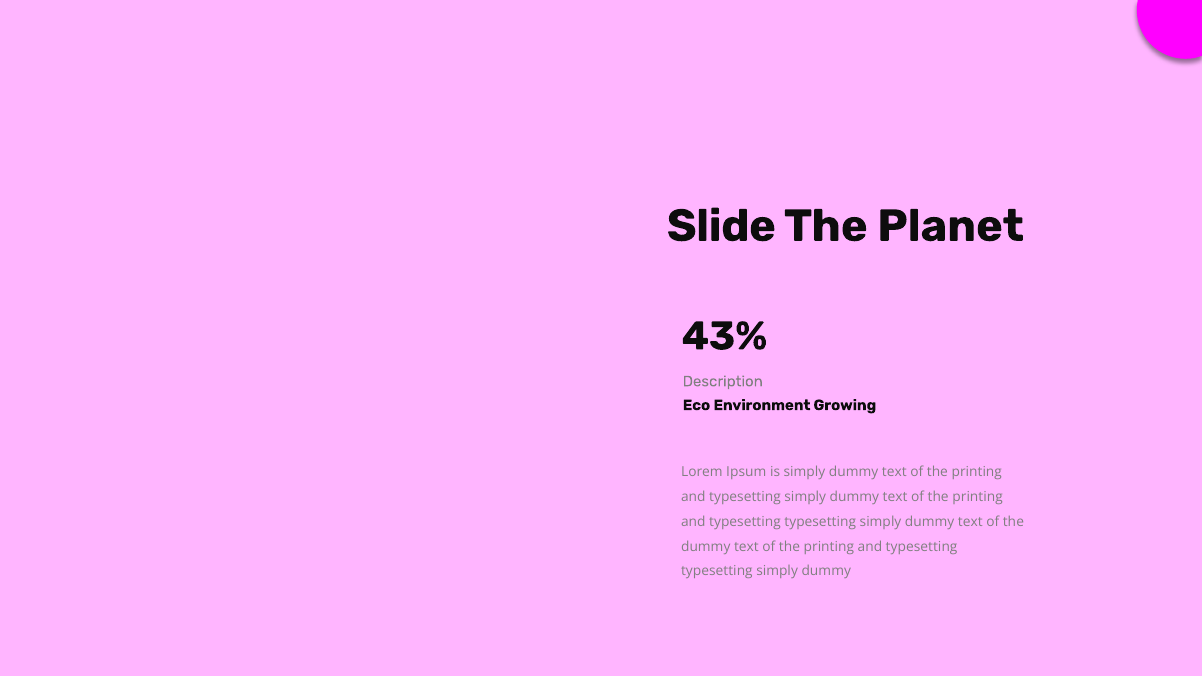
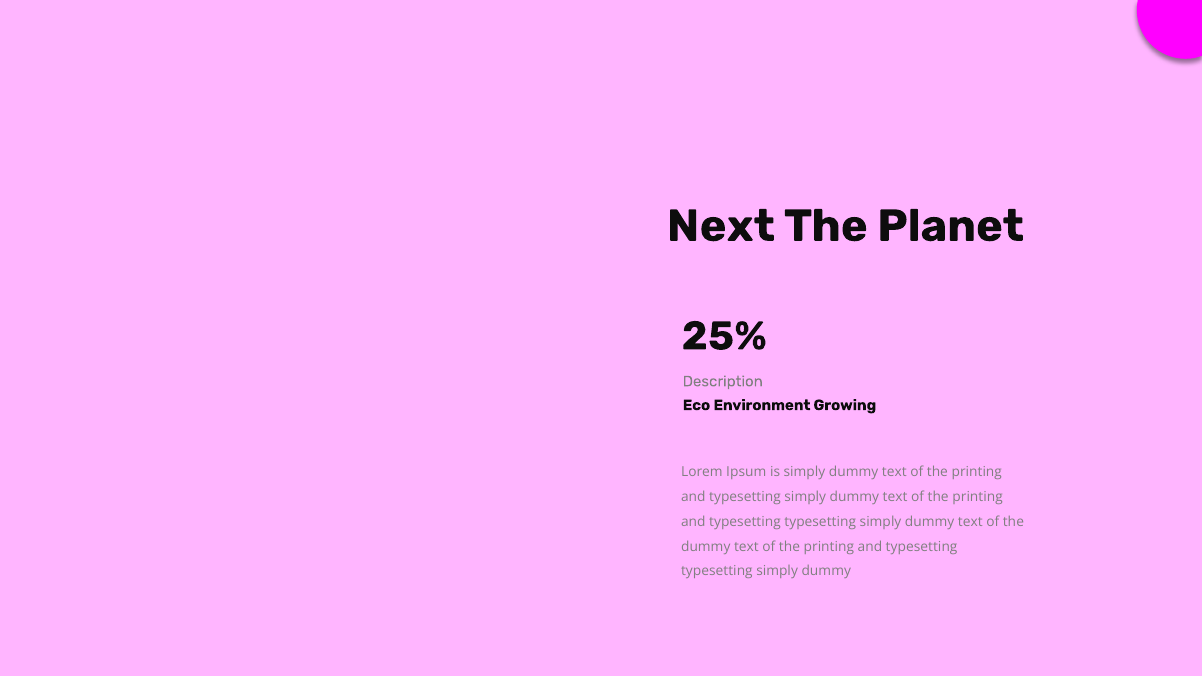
Slide: Slide -> Next
43%: 43% -> 25%
